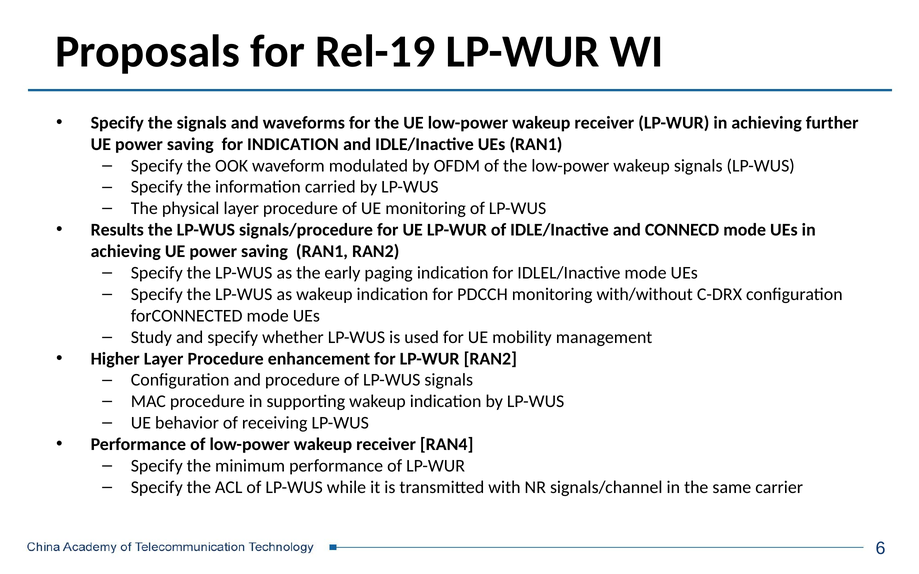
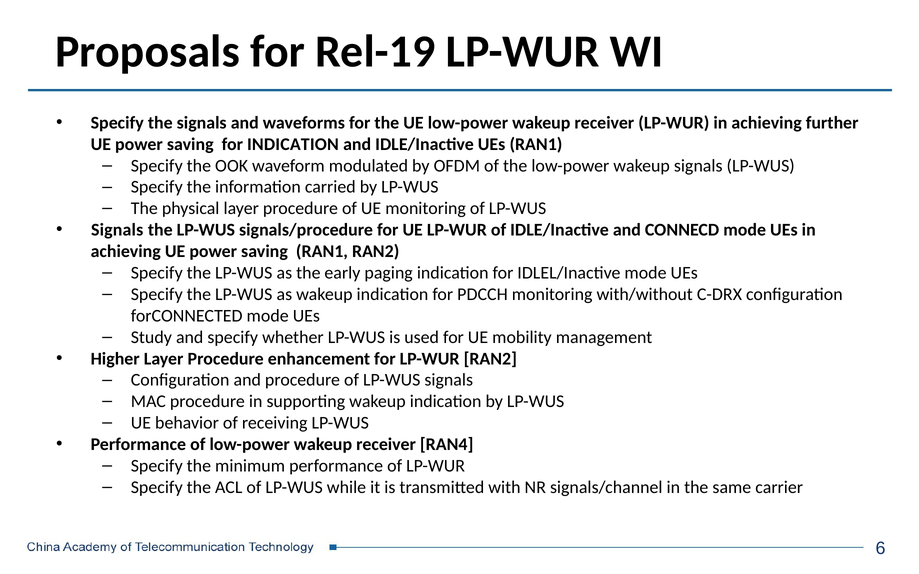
Results at (117, 230): Results -> Signals
